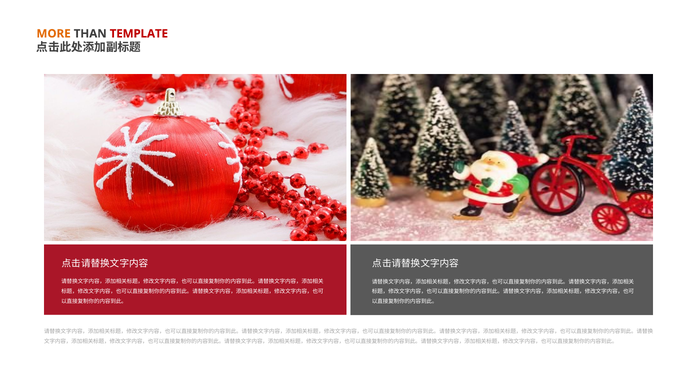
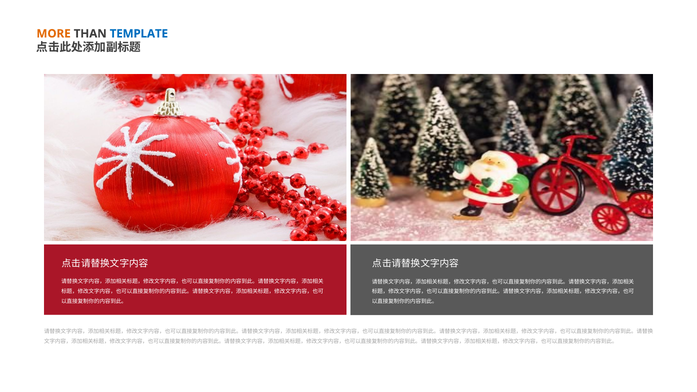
TEMPLATE colour: red -> blue
